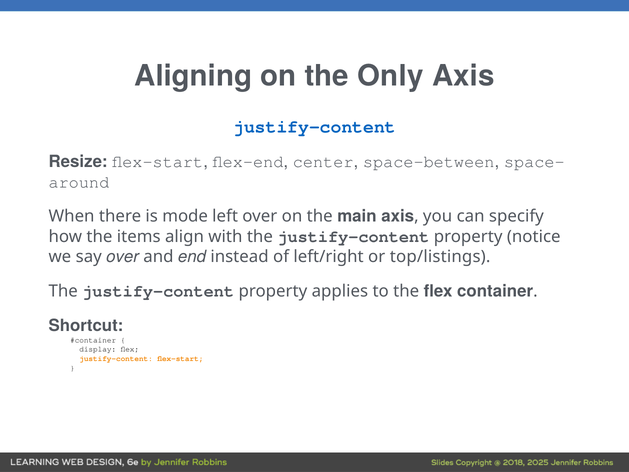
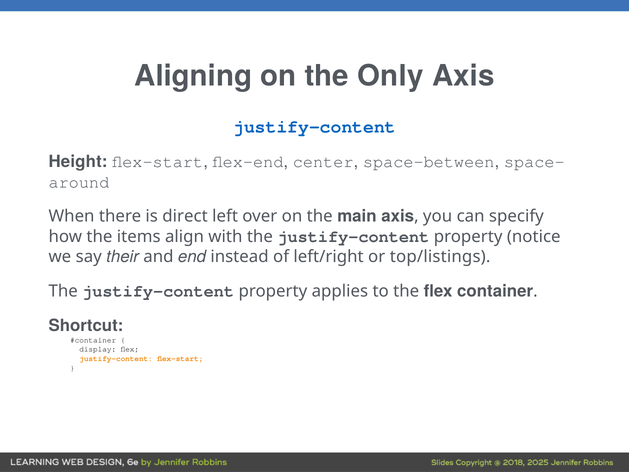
Resize: Resize -> Height
mode: mode -> direct
say over: over -> their
